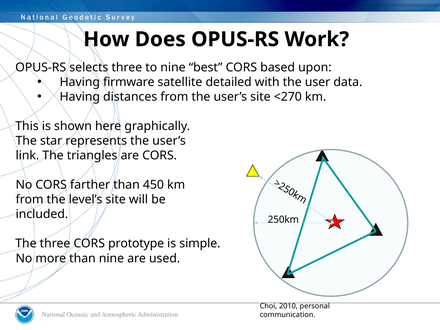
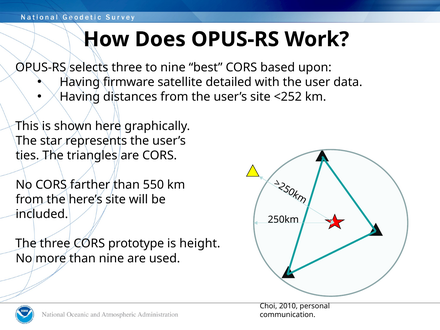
<270: <270 -> <252
link: link -> ties
450: 450 -> 550
level’s: level’s -> here’s
simple: simple -> height
